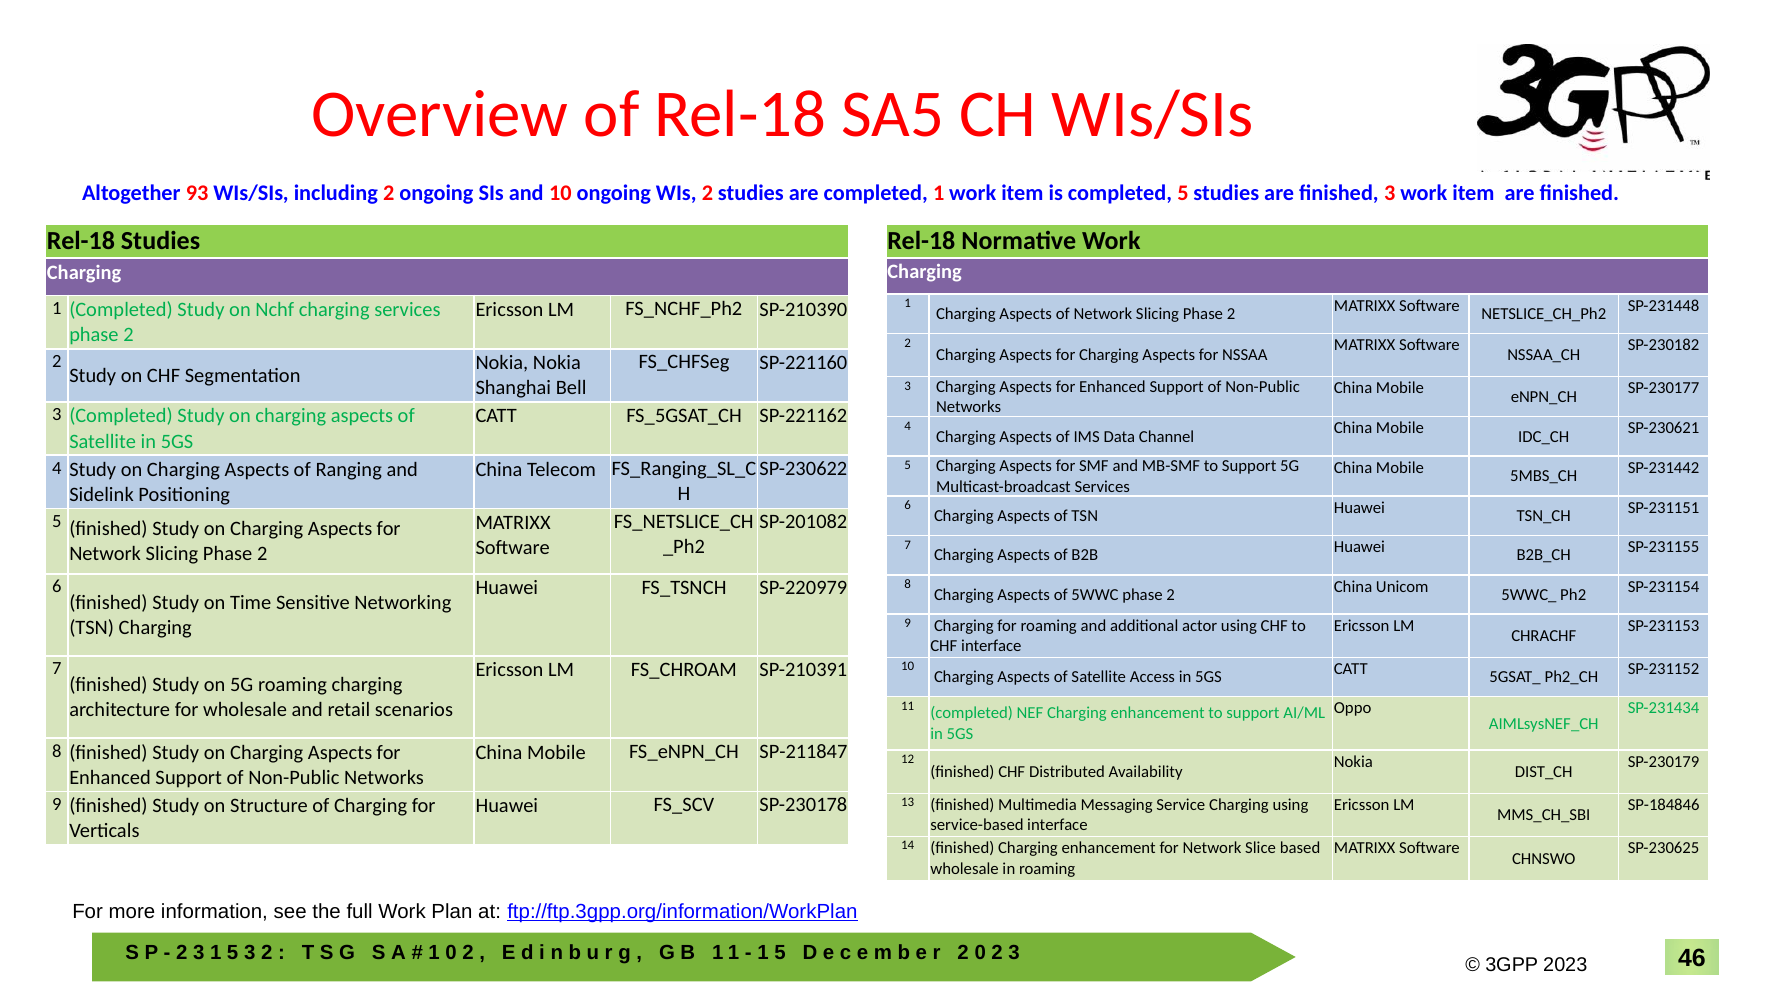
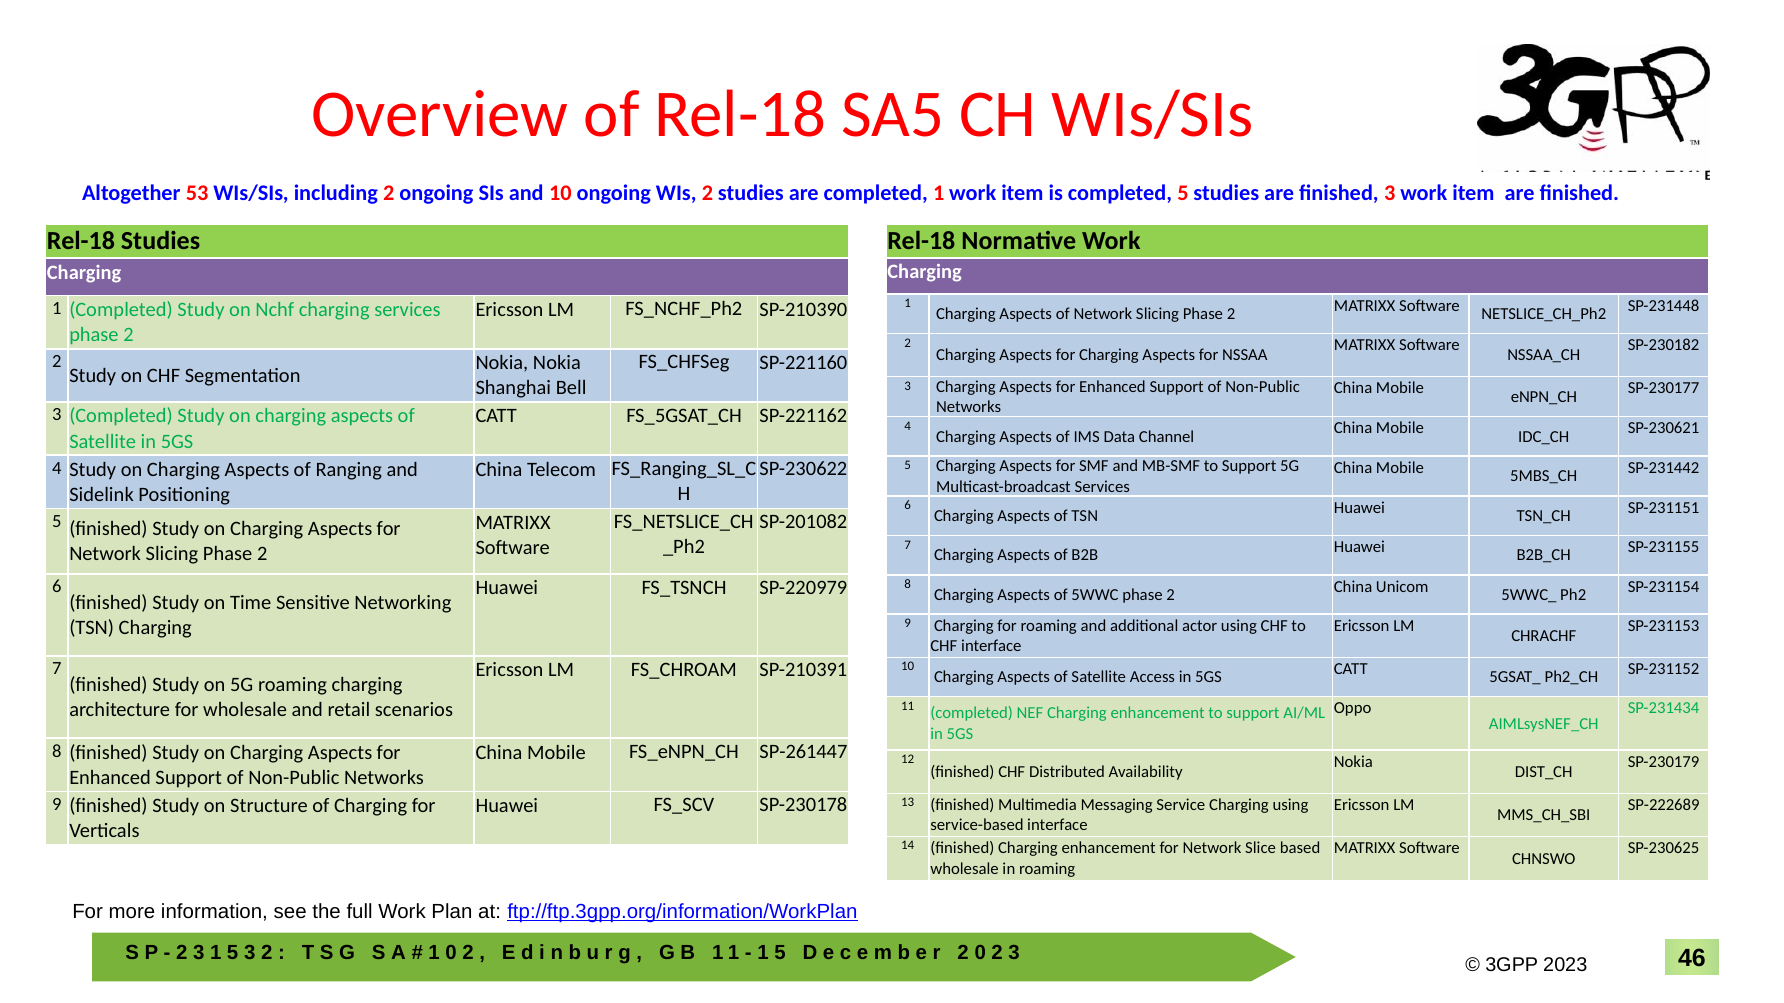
93: 93 -> 53
SP-211847: SP-211847 -> SP-261447
SP-184846: SP-184846 -> SP-222689
